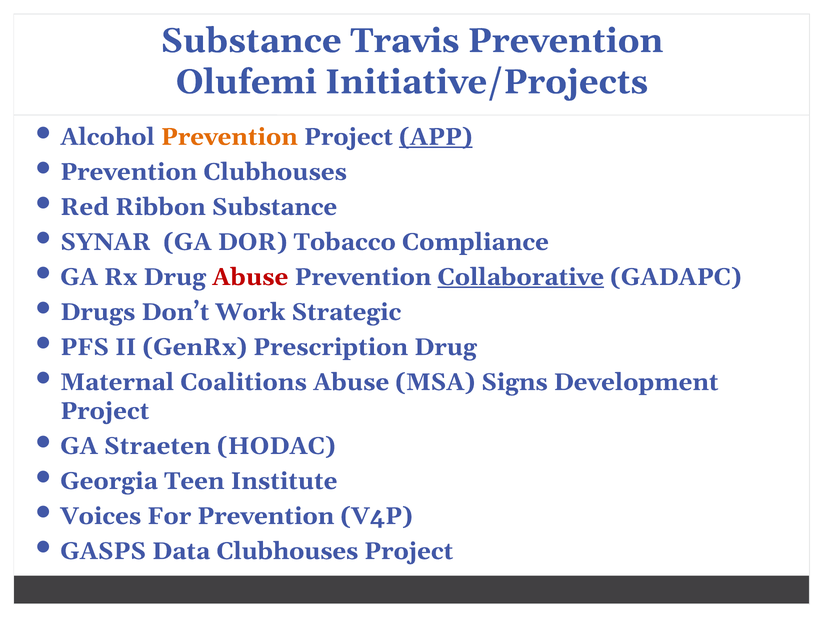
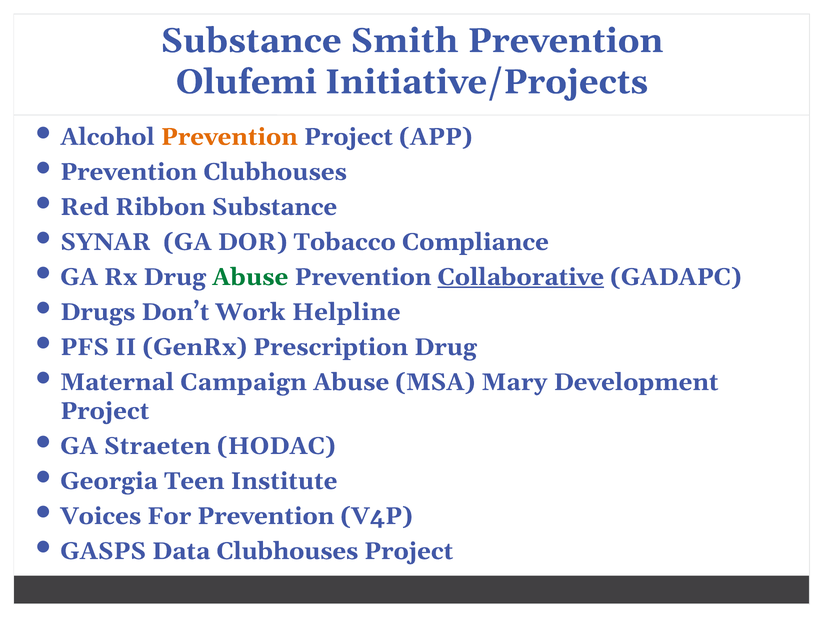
Travis: Travis -> Smith
APP underline: present -> none
Abuse at (250, 277) colour: red -> green
Strategic: Strategic -> Helpline
Coalitions: Coalitions -> Campaign
Signs: Signs -> Mary
